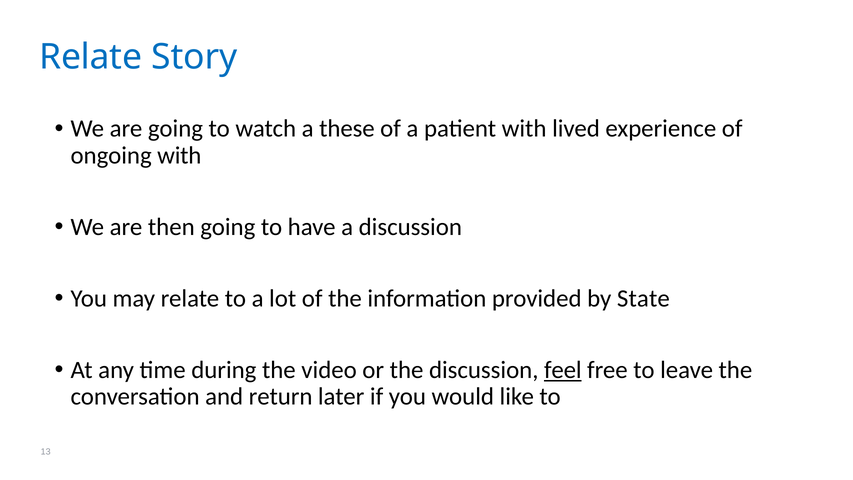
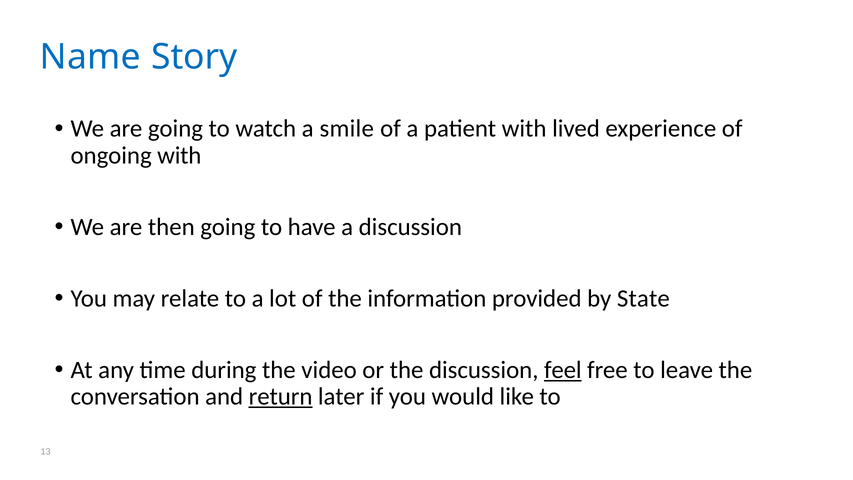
Relate at (91, 57): Relate -> Name
these: these -> smile
return underline: none -> present
